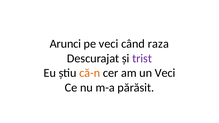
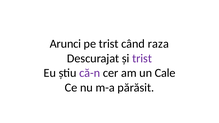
pe veci: veci -> trist
că-n colour: orange -> purple
un Veci: Veci -> Cale
